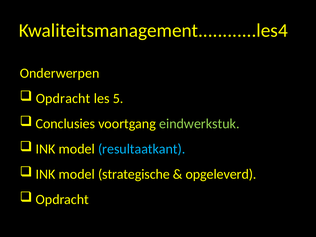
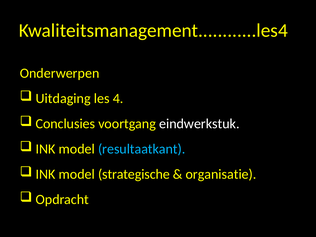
Opdracht at (63, 98): Opdracht -> Uitdaging
5: 5 -> 4
eindwerkstuk colour: light green -> white
opgeleverd: opgeleverd -> organisatie
